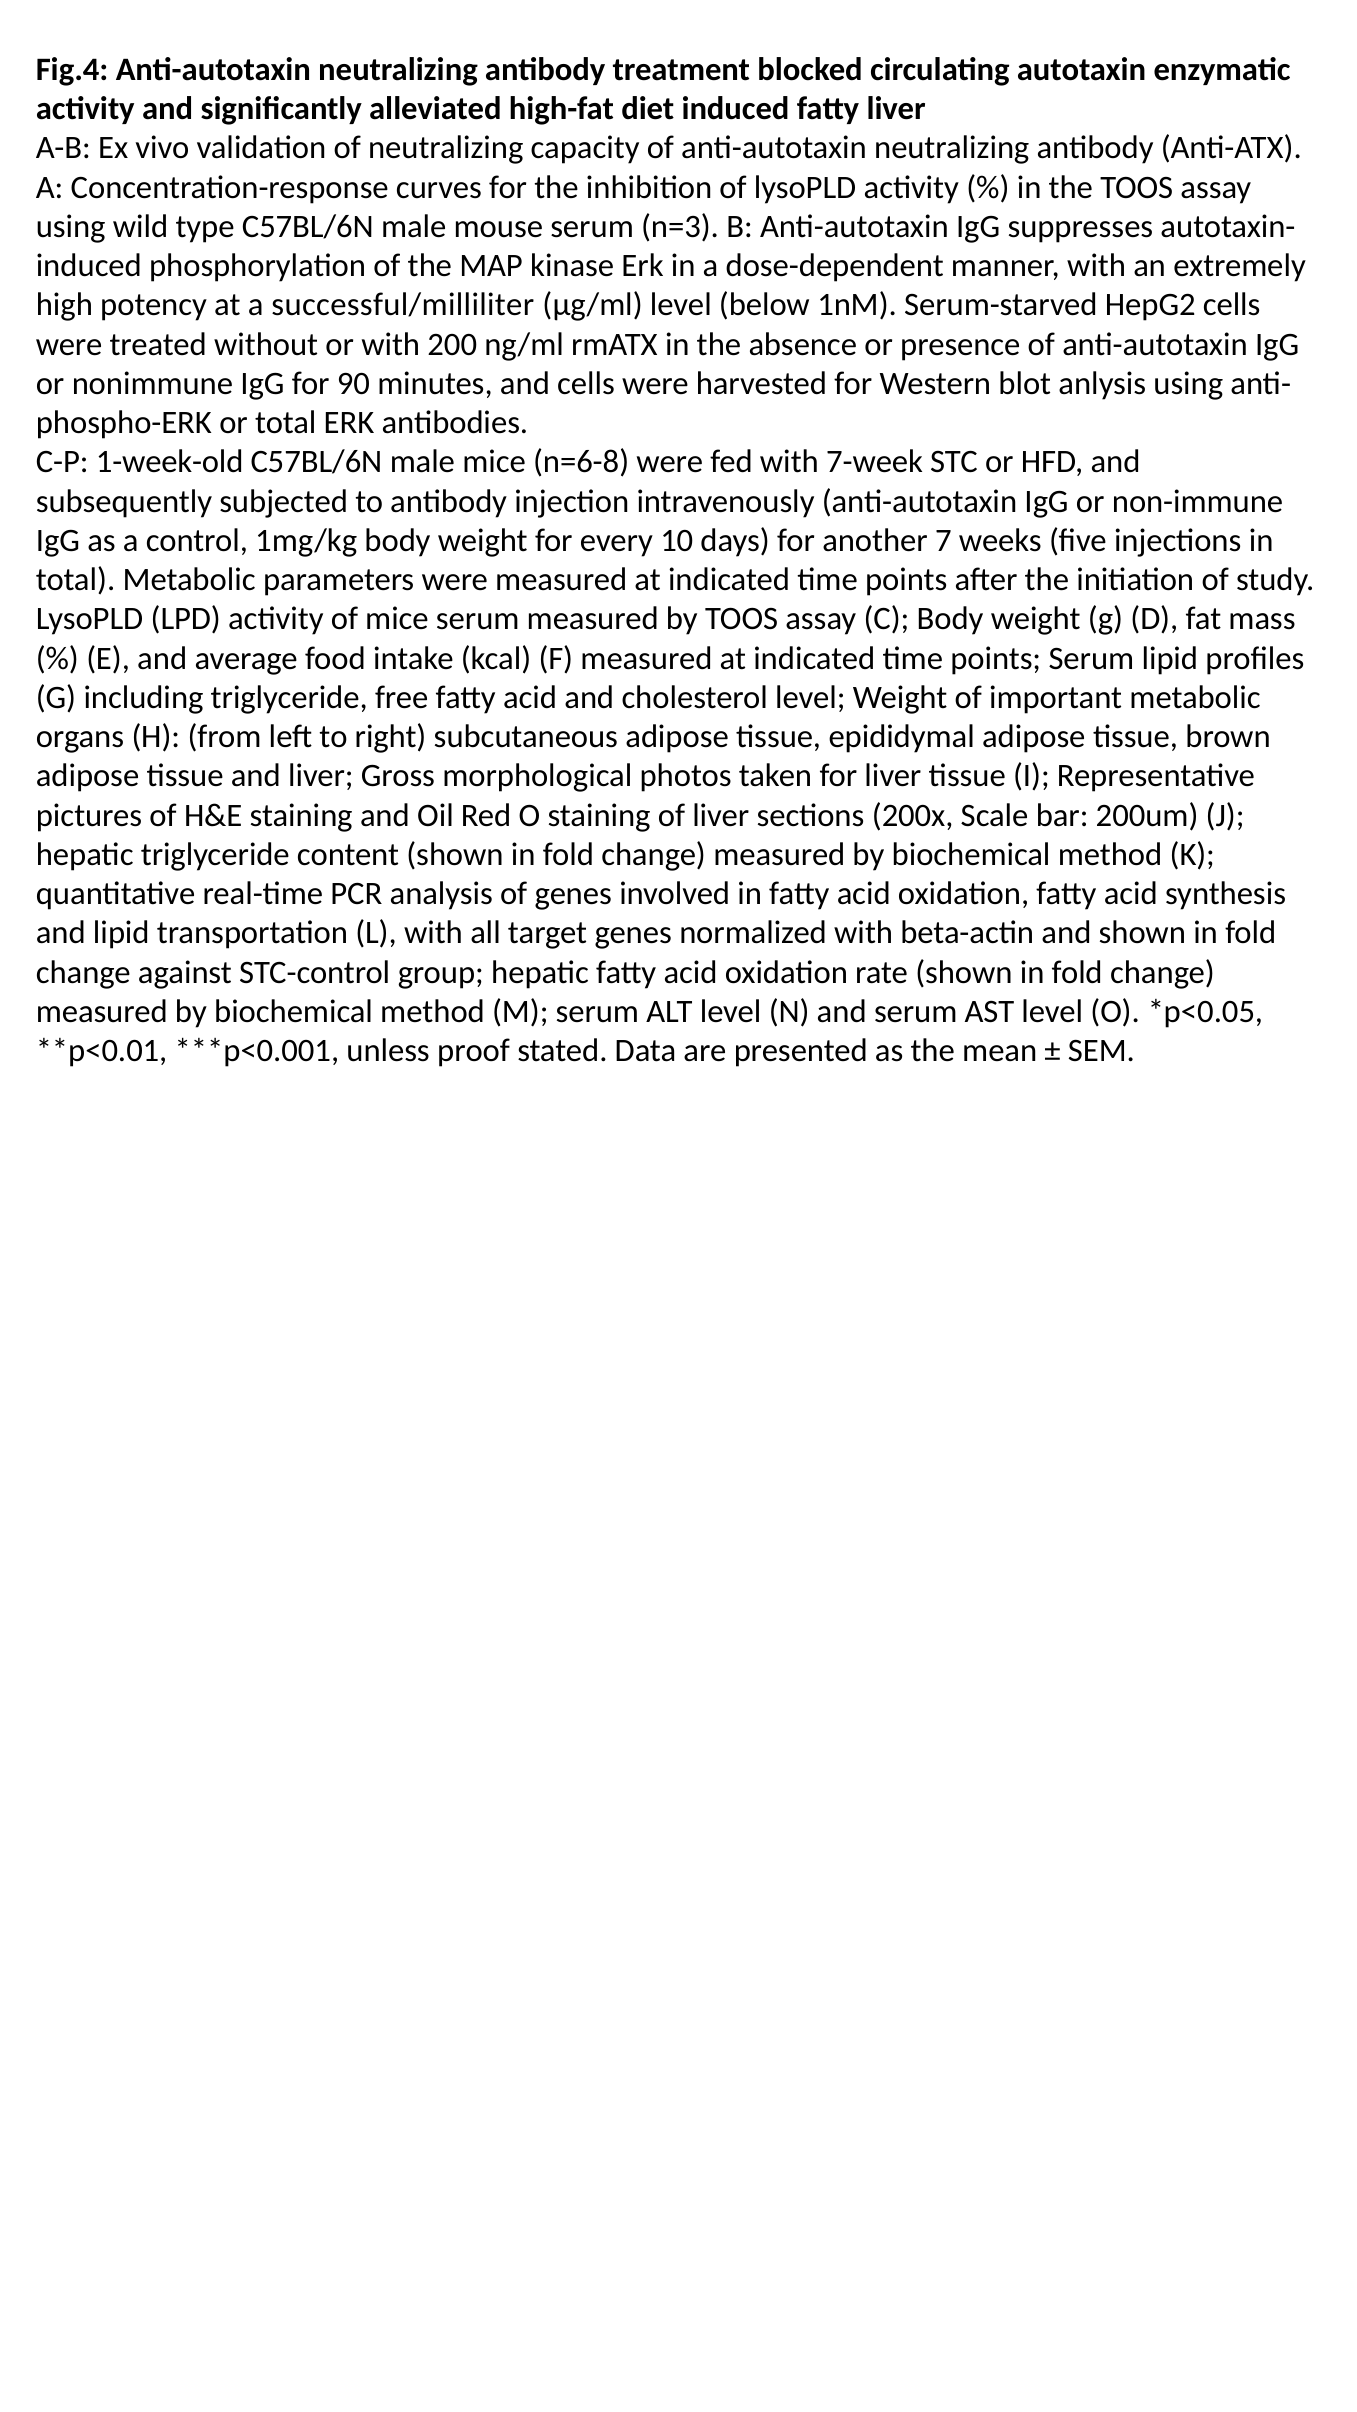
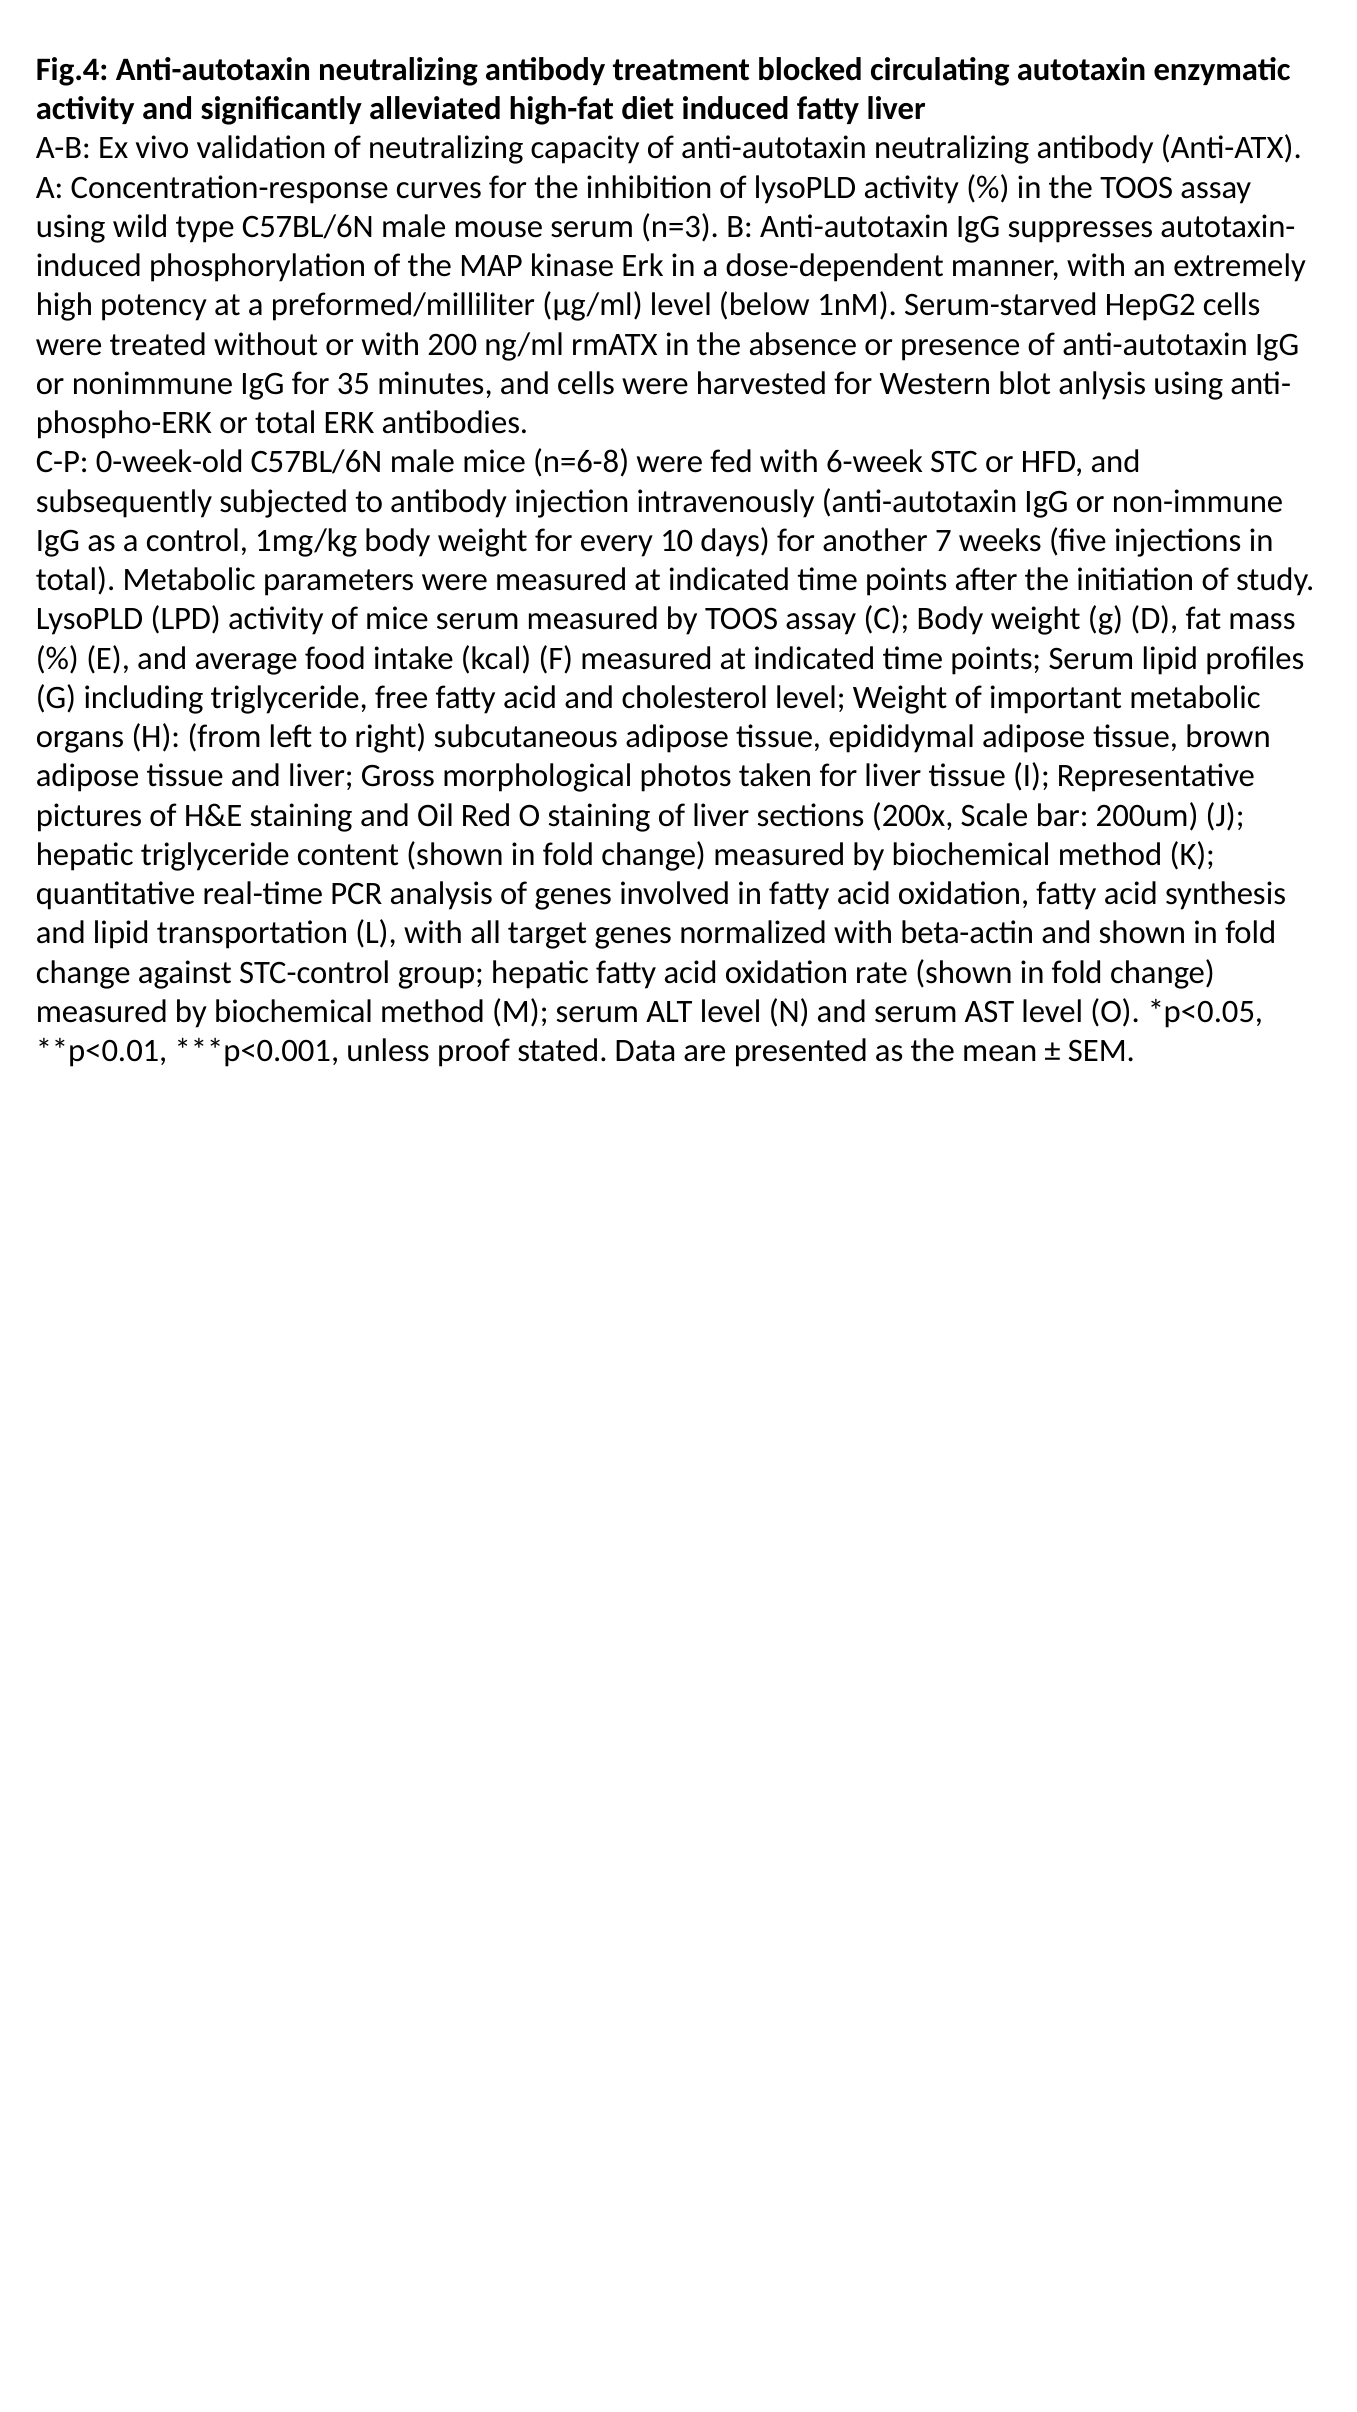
successful/milliliter: successful/milliliter -> preformed/milliliter
90: 90 -> 35
1-week-old: 1-week-old -> 0-week-old
7-week: 7-week -> 6-week
